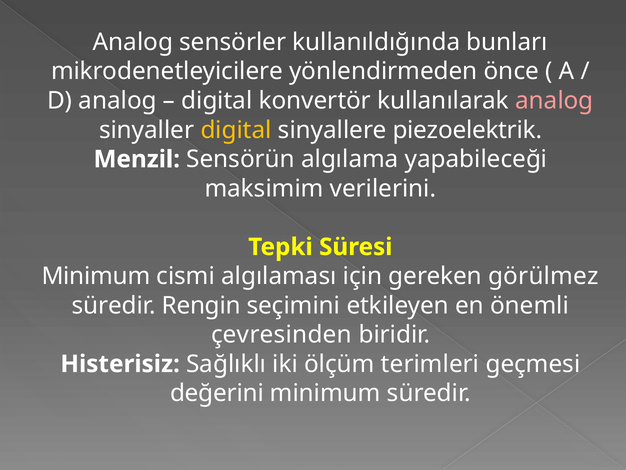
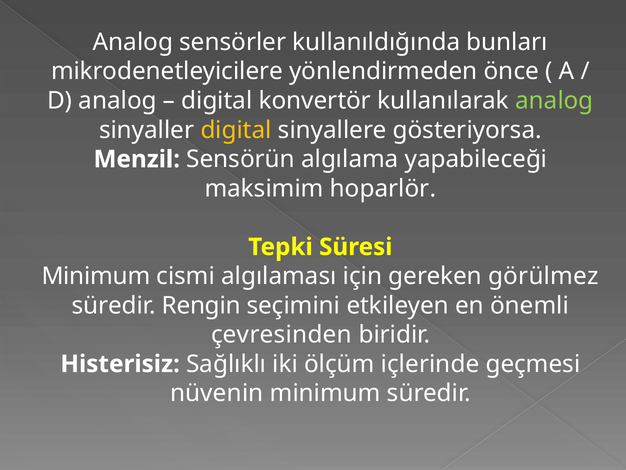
analog at (554, 101) colour: pink -> light green
piezoelektrik: piezoelektrik -> gösteriyorsa
verilerini: verilerini -> hoparlör
terimleri: terimleri -> içlerinde
değerini: değerini -> nüvenin
